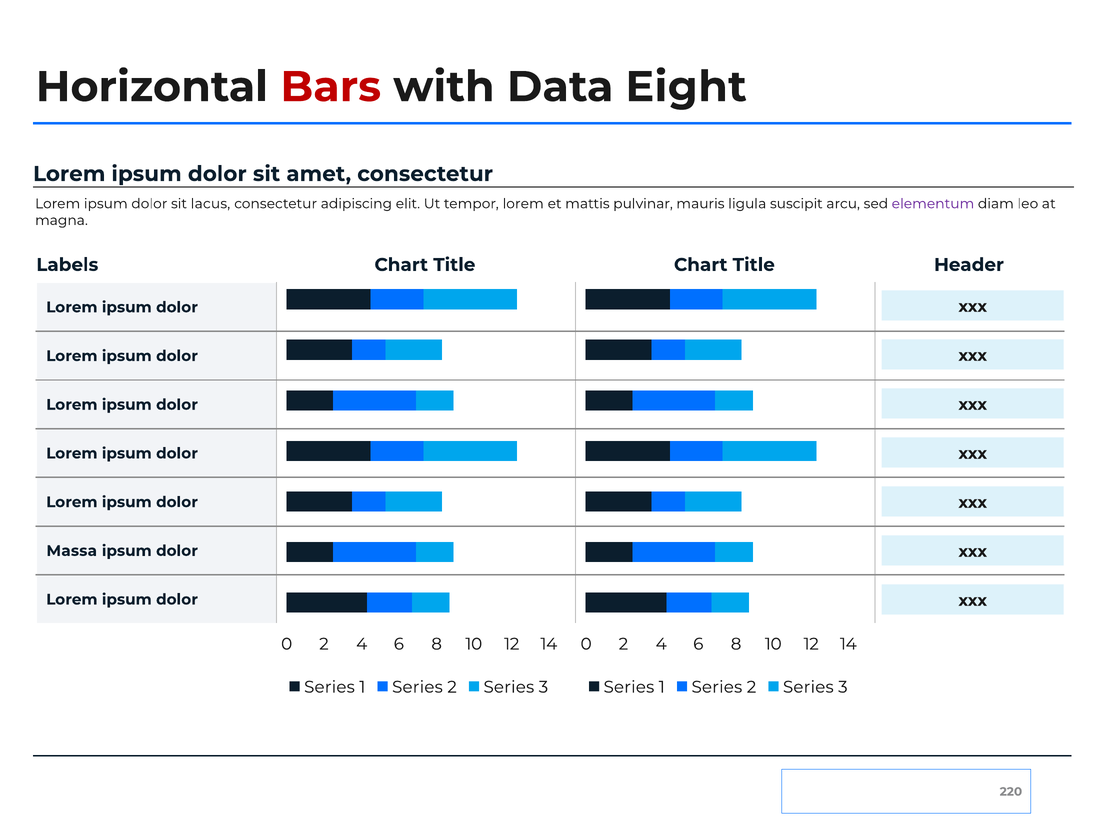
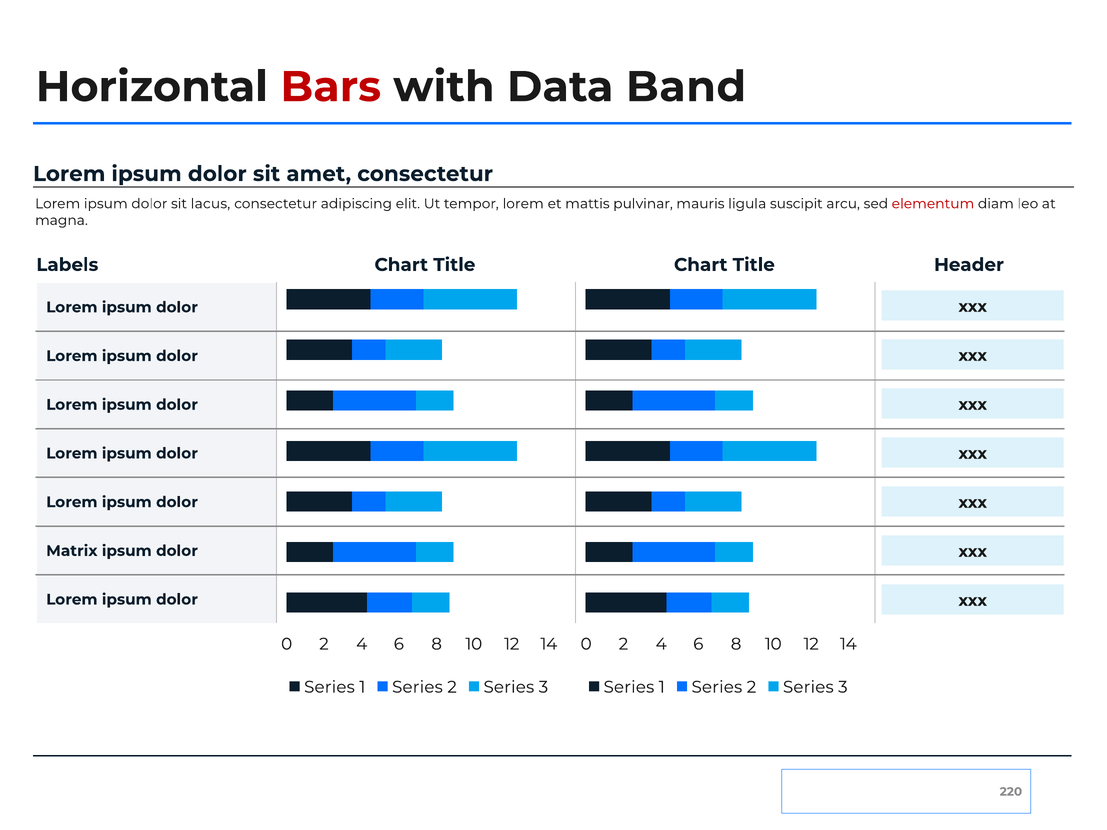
Eight: Eight -> Band
elementum colour: purple -> red
Massa: Massa -> Matrix
